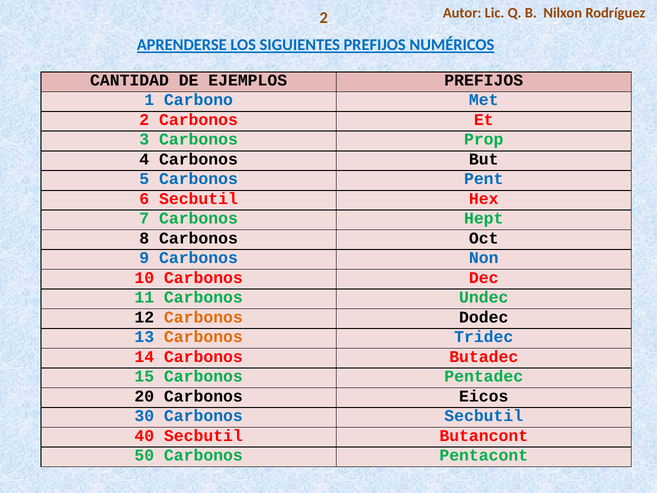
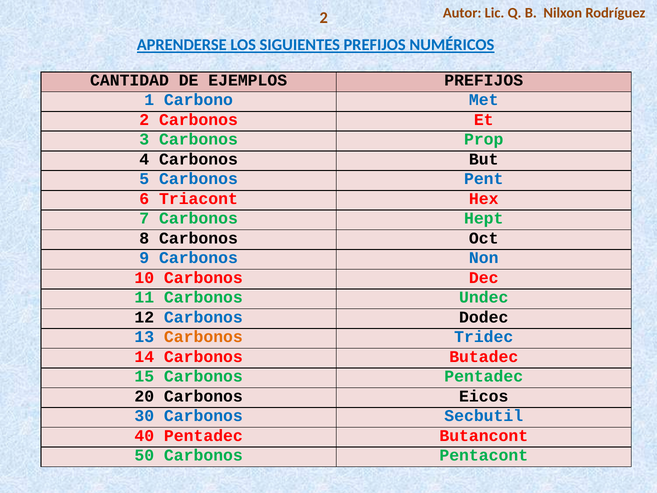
6 Secbutil: Secbutil -> Triacont
Carbonos at (203, 317) colour: orange -> blue
40 Secbutil: Secbutil -> Pentadec
